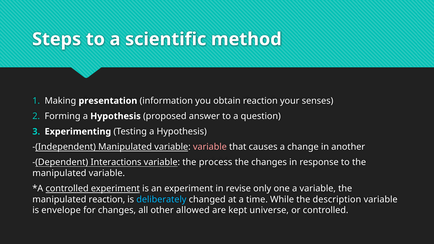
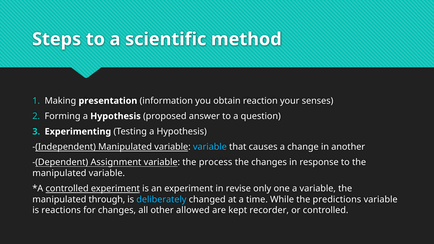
variable at (210, 147) colour: pink -> light blue
Interactions: Interactions -> Assignment
manipulated reaction: reaction -> through
description: description -> predictions
envelope: envelope -> reactions
universe: universe -> recorder
